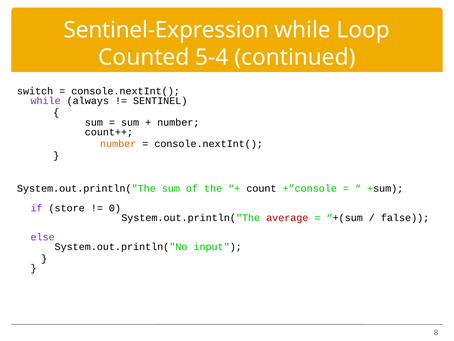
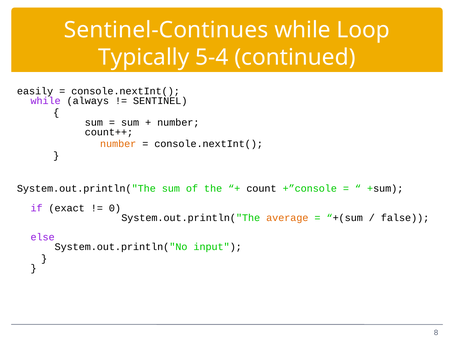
Sentinel-Expression: Sentinel-Expression -> Sentinel-Continues
Counted: Counted -> Typically
switch: switch -> easily
store: store -> exact
average colour: red -> orange
